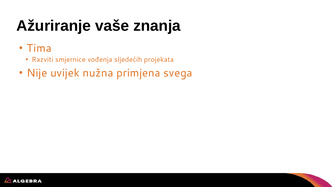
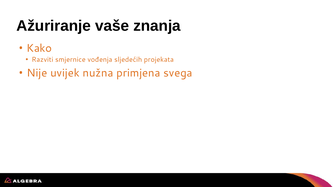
Tima: Tima -> Kako
